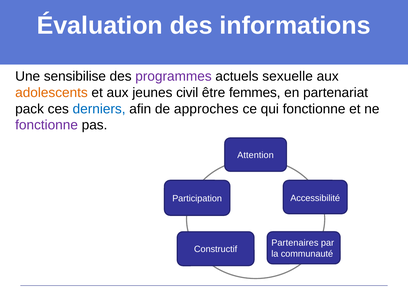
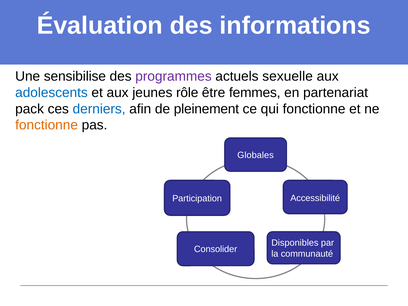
adolescents colour: orange -> blue
civil: civil -> rôle
approches: approches -> pleinement
fonctionne at (47, 125) colour: purple -> orange
Attention: Attention -> Globales
Partenaires: Partenaires -> Disponibles
Constructif: Constructif -> Consolider
